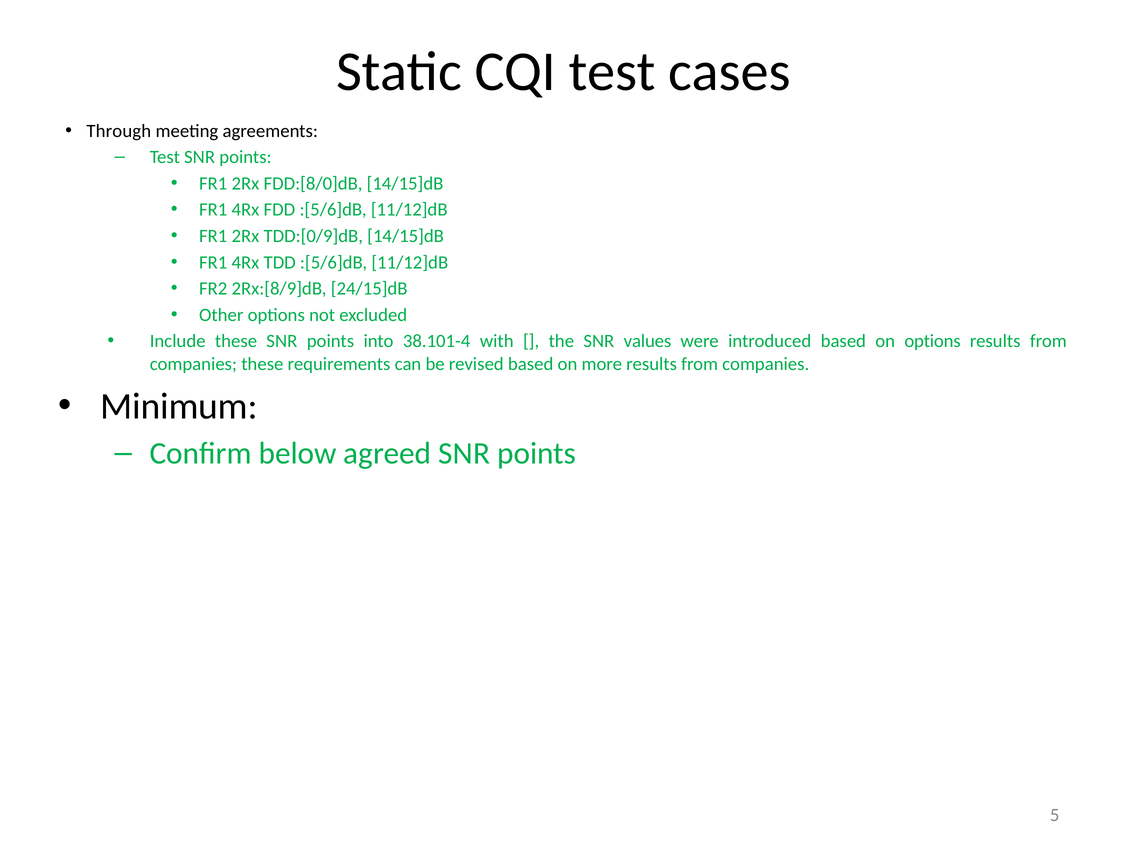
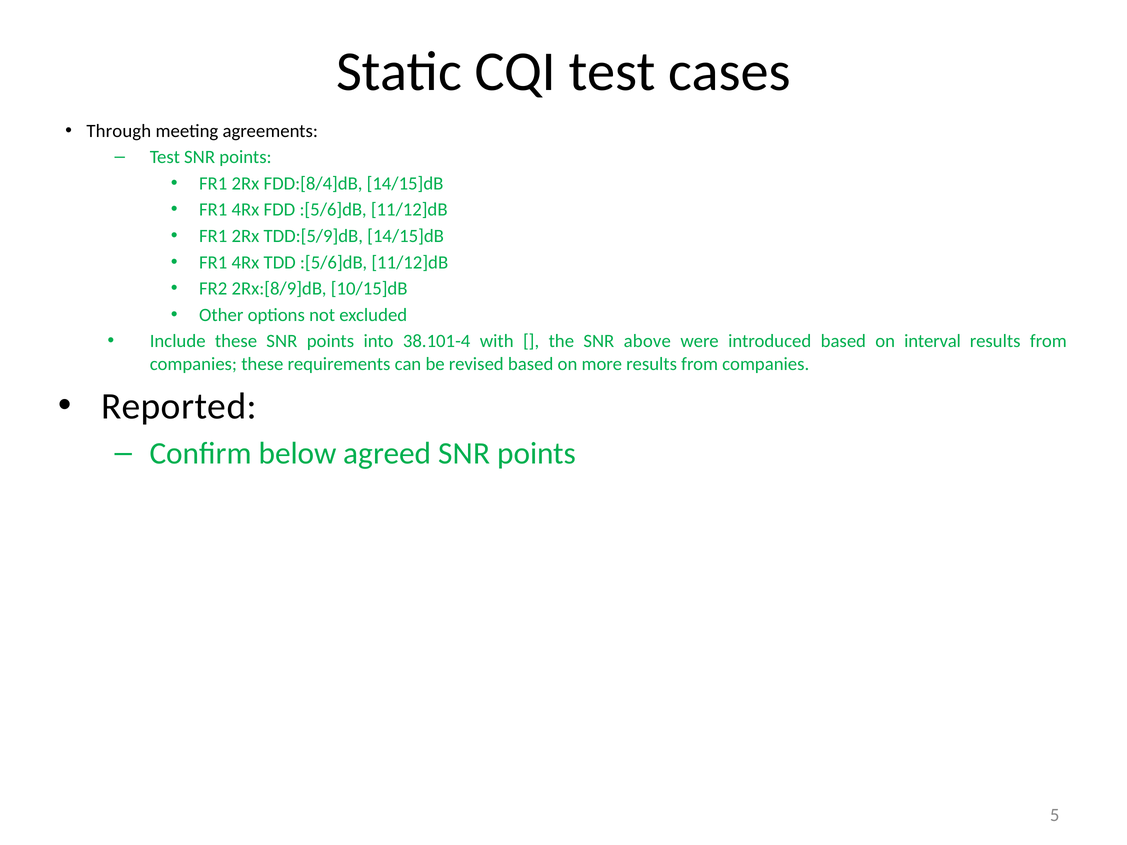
FDD:[8/0]dB: FDD:[8/0]dB -> FDD:[8/4]dB
TDD:[0/9]dB: TDD:[0/9]dB -> TDD:[5/9]dB
24/15]dB: 24/15]dB -> 10/15]dB
values: values -> above
on options: options -> interval
Minimum: Minimum -> Reported
